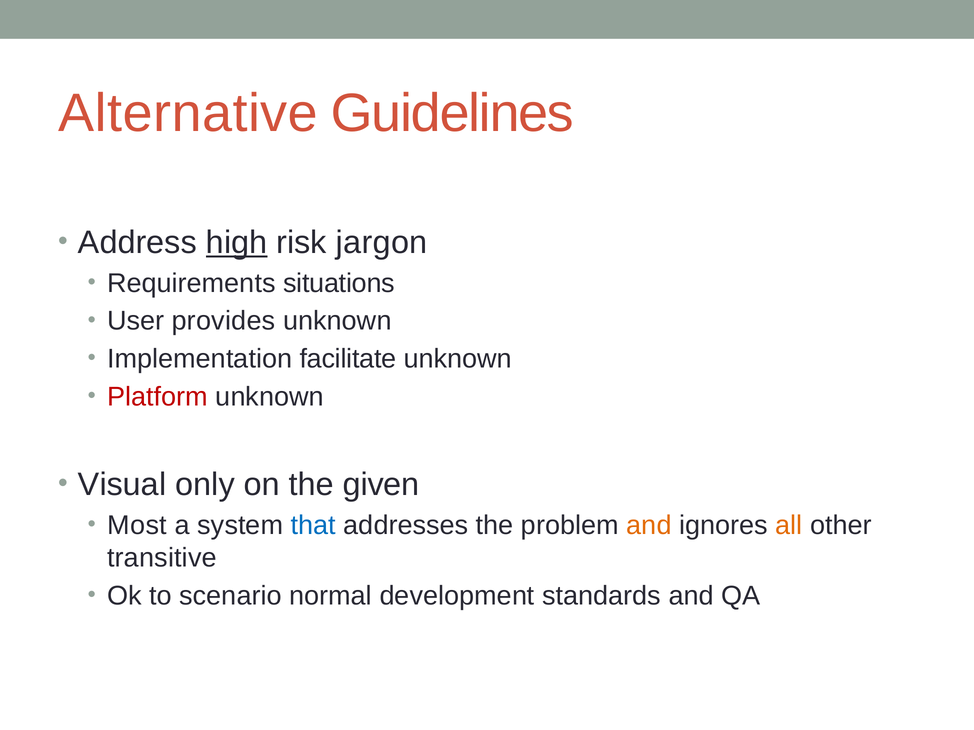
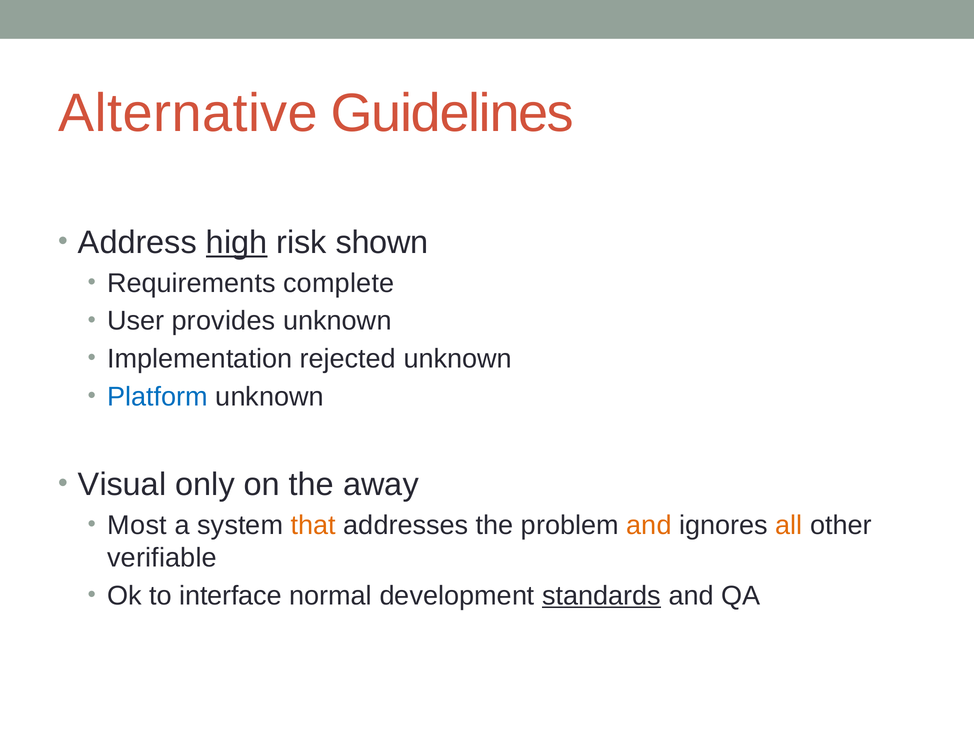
jargon: jargon -> shown
situations: situations -> complete
facilitate: facilitate -> rejected
Platform colour: red -> blue
given: given -> away
that colour: blue -> orange
transitive: transitive -> verifiable
scenario: scenario -> interface
standards underline: none -> present
